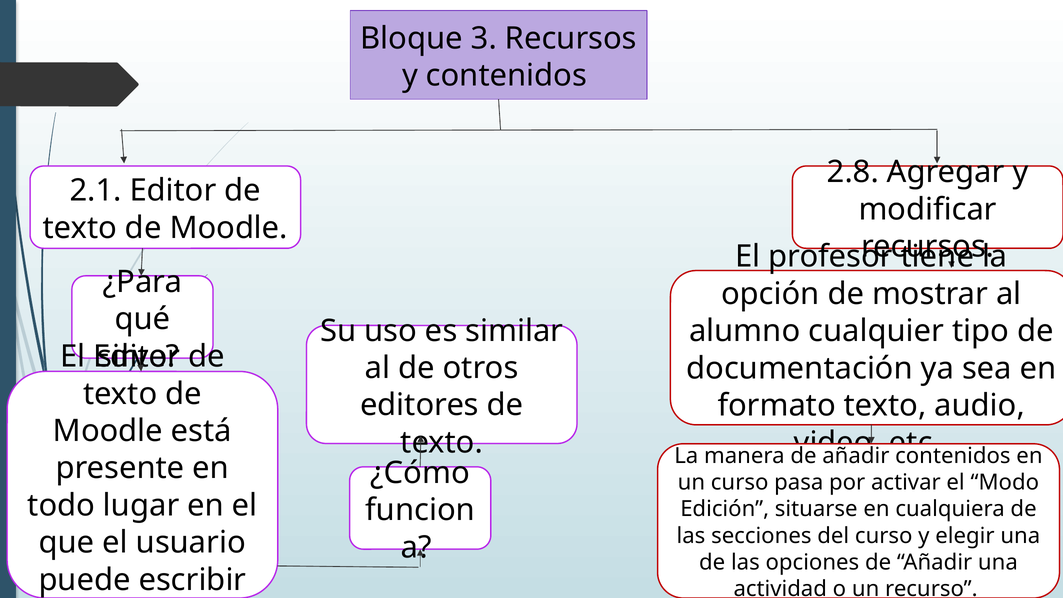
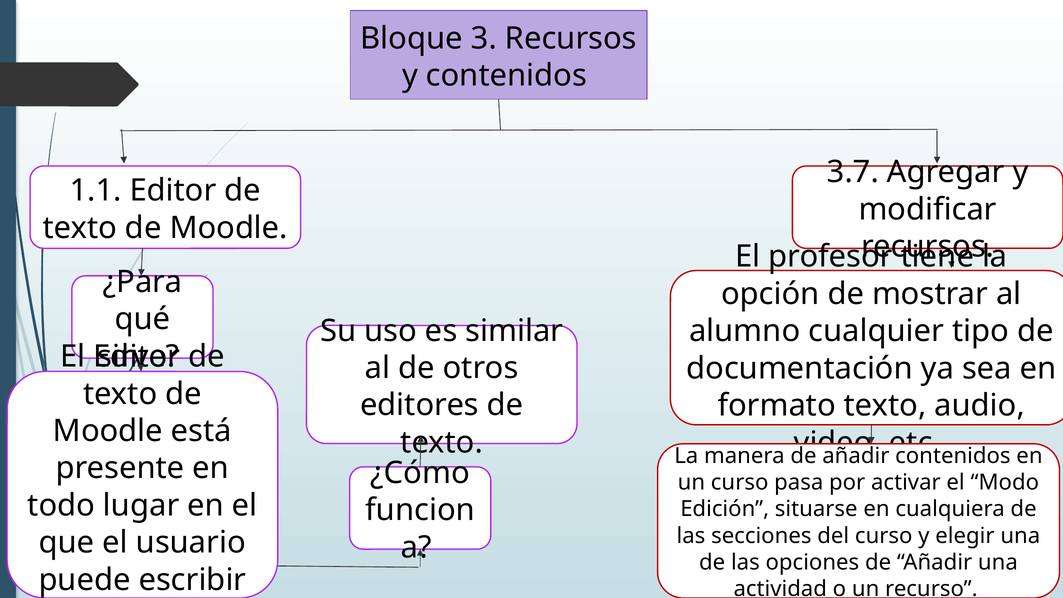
2.8: 2.8 -> 3.7
2.1: 2.1 -> 1.1
